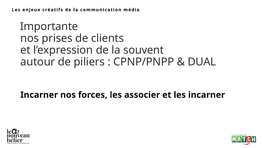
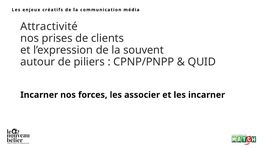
Importante: Importante -> Attractivité
DUAL: DUAL -> QUID
